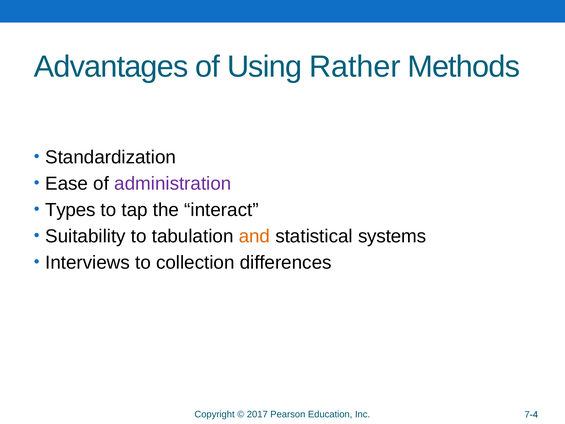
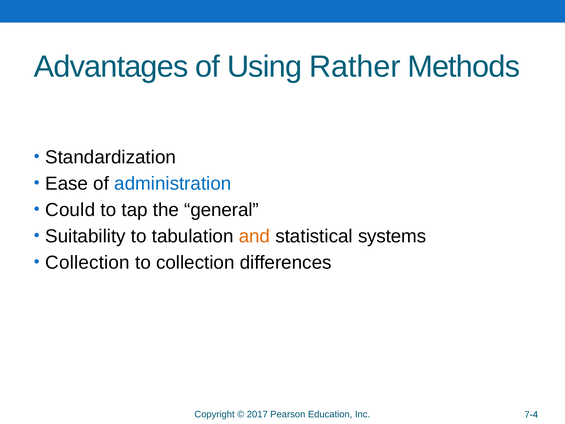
administration colour: purple -> blue
Types: Types -> Could
interact: interact -> general
Interviews at (88, 263): Interviews -> Collection
